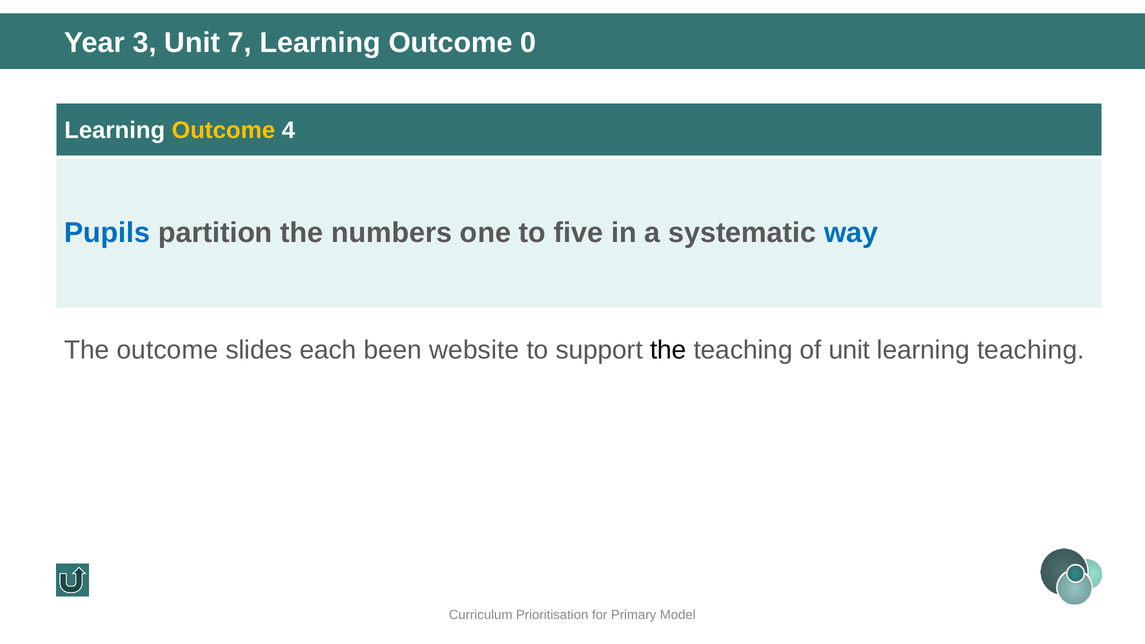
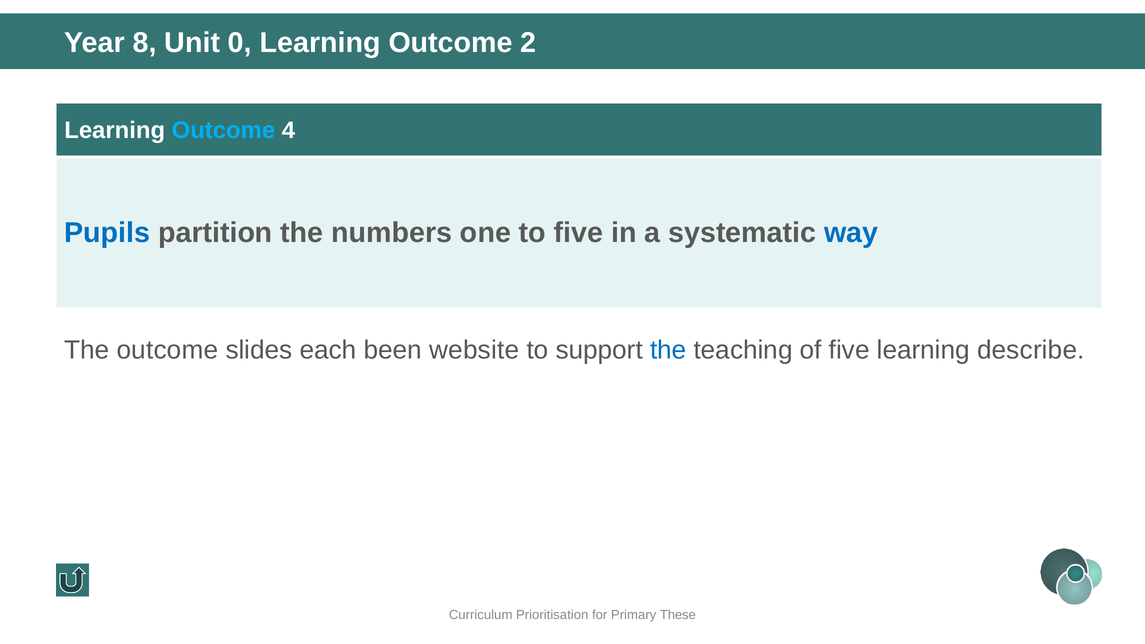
3: 3 -> 8
7: 7 -> 0
0: 0 -> 2
Outcome at (223, 130) colour: yellow -> light blue
the at (668, 350) colour: black -> blue
of unit: unit -> five
learning teaching: teaching -> describe
Model: Model -> These
